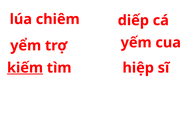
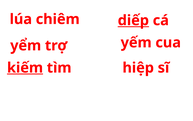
diếp underline: none -> present
